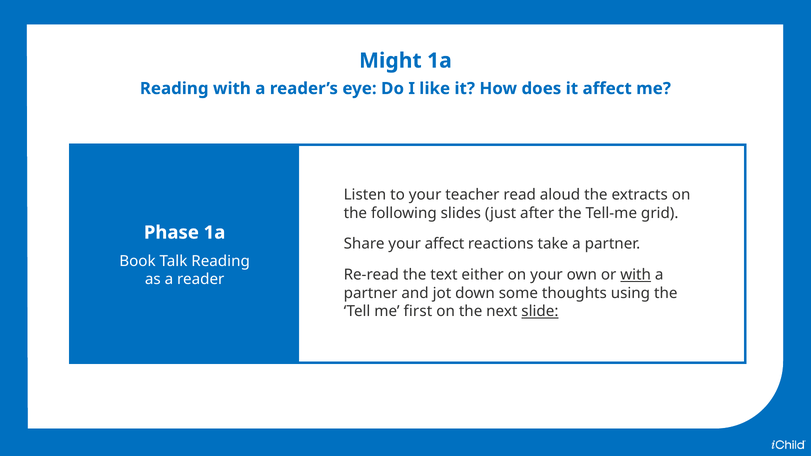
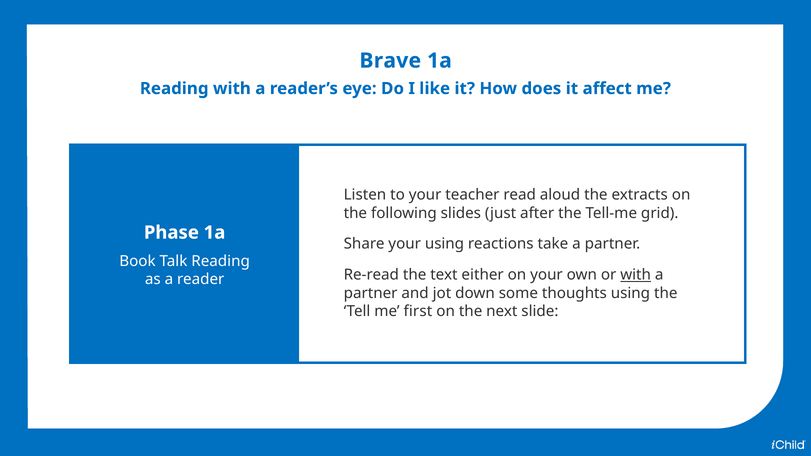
Might: Might -> Brave
your affect: affect -> using
slide underline: present -> none
